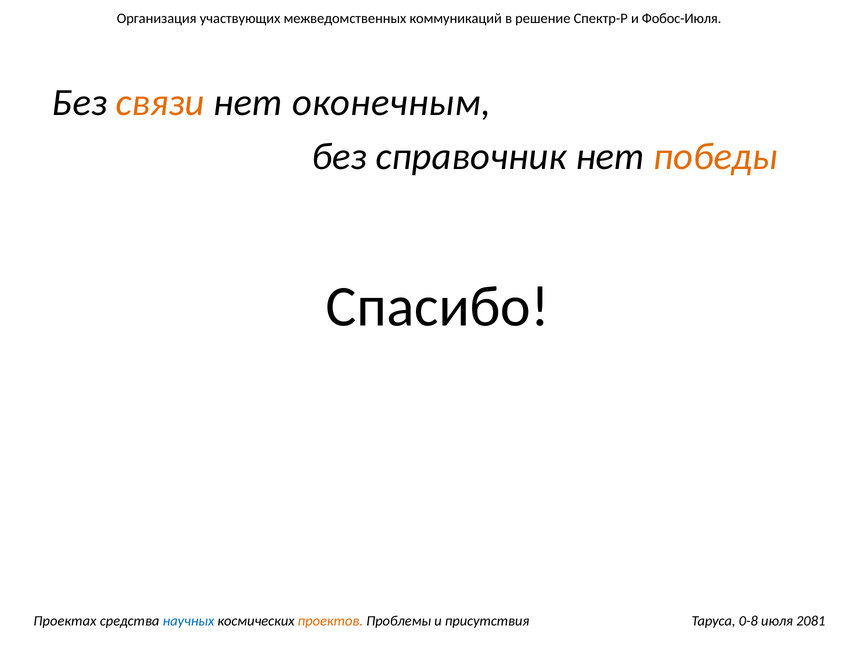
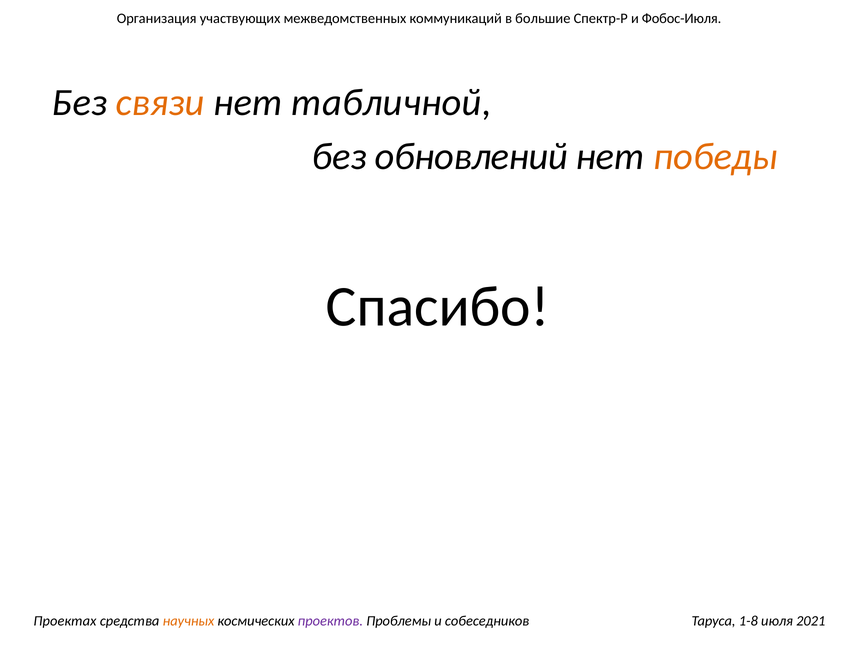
решение: решение -> большие
оконечным: оконечным -> табличной
справочник: справочник -> обновлений
научных colour: blue -> orange
проектов colour: orange -> purple
присутствия: присутствия -> собеседников
0-8: 0-8 -> 1-8
2081: 2081 -> 2021
